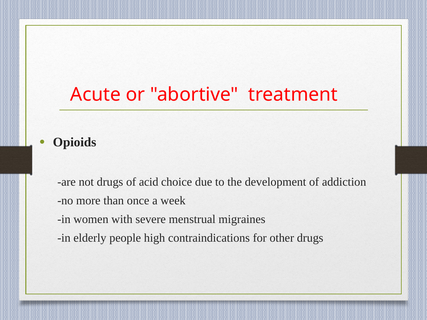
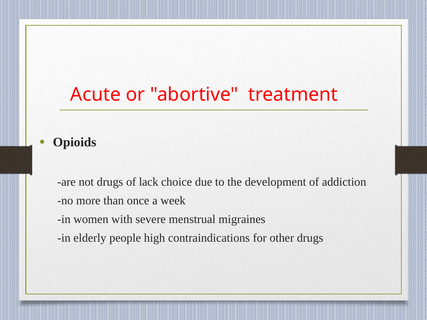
acid: acid -> lack
